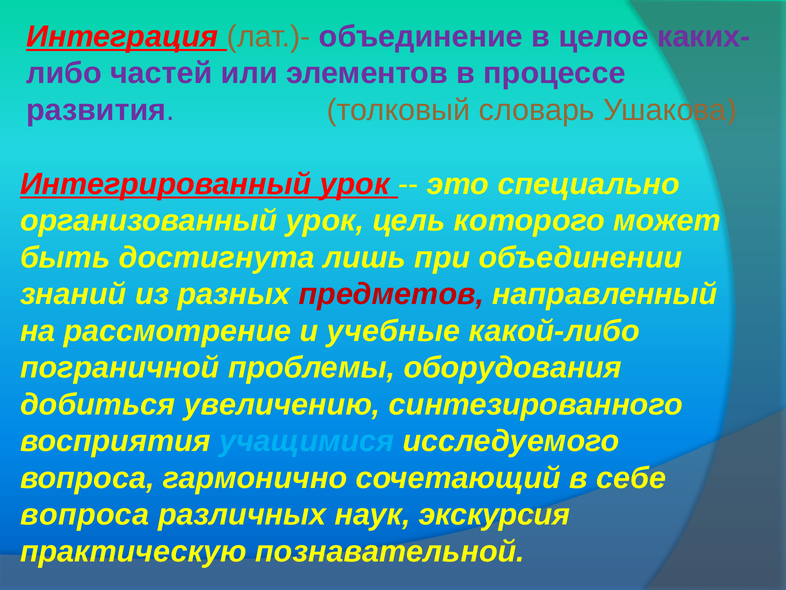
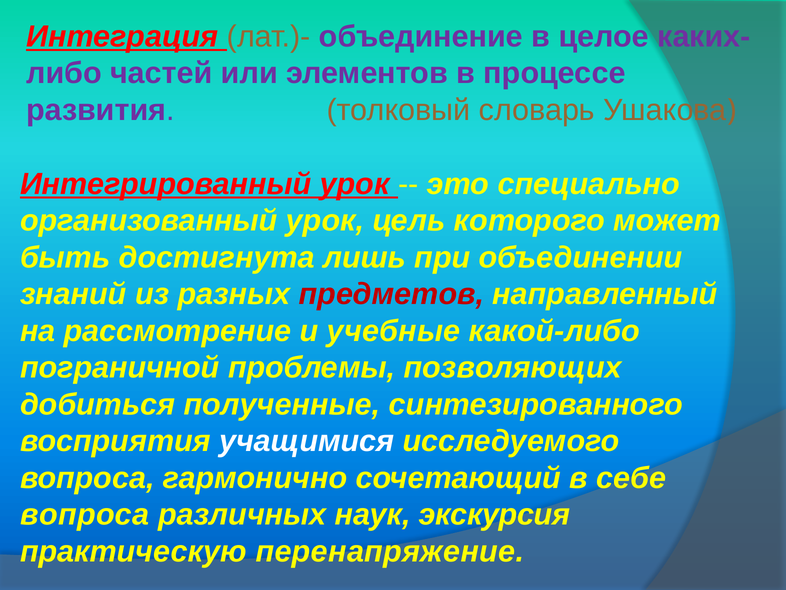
оборудования: оборудования -> позволяющих
увеличению: увеличению -> полученные
учащимися colour: light blue -> white
познавательной: познавательной -> перенапряжение
